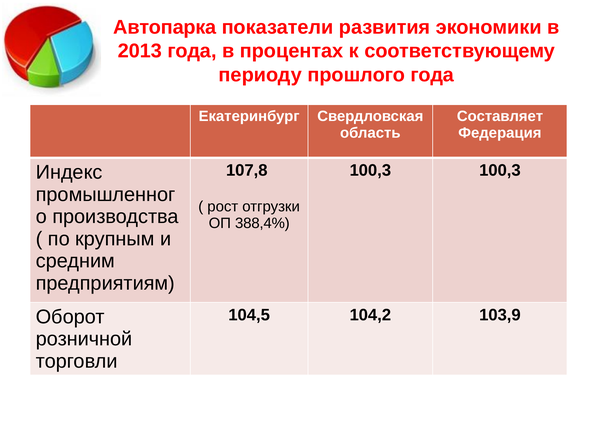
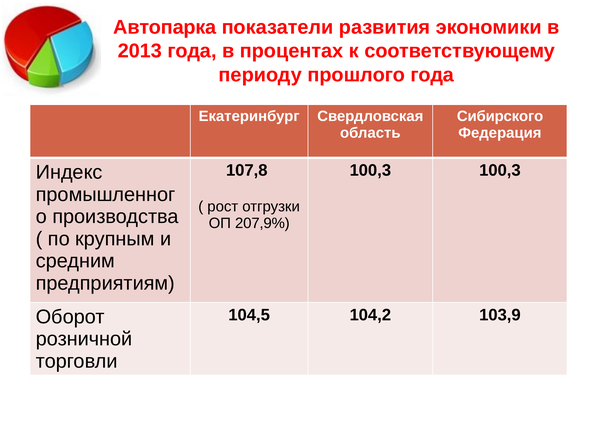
Составляет: Составляет -> Сибирского
388,4%: 388,4% -> 207,9%
